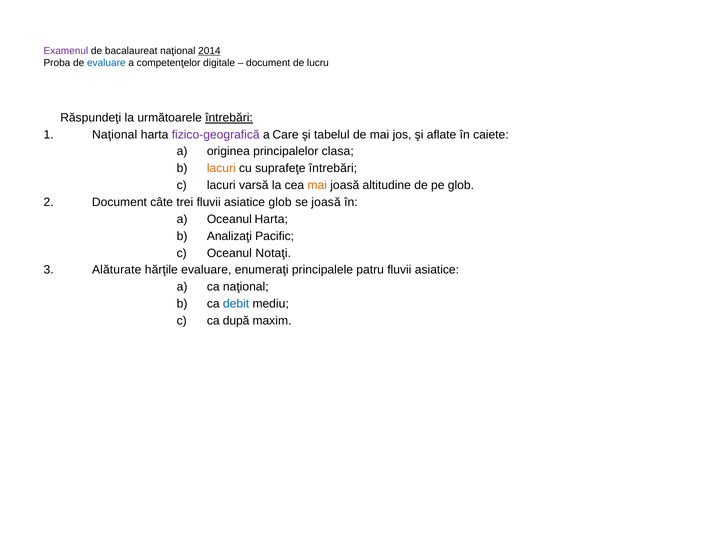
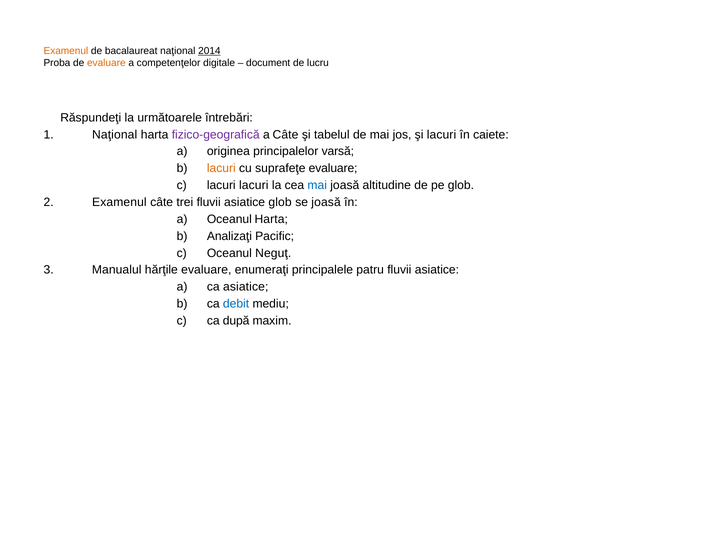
Examenul at (66, 51) colour: purple -> orange
evaluare at (106, 63) colour: blue -> orange
întrebări at (229, 118) underline: present -> none
a Care: Care -> Câte
şi aflate: aflate -> lacuri
clasa: clasa -> varsă
suprafeţe întrebări: întrebări -> evaluare
lacuri varsă: varsă -> lacuri
mai at (317, 186) colour: orange -> blue
Document at (119, 202): Document -> Examenul
Notaţi: Notaţi -> Neguţ
Alăturate: Alăturate -> Manualul
ca naţional: naţional -> asiatice
